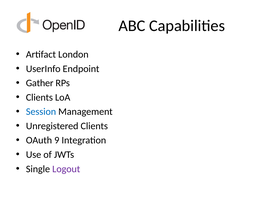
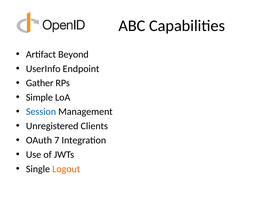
London: London -> Beyond
Clients at (39, 98): Clients -> Simple
9: 9 -> 7
Logout colour: purple -> orange
